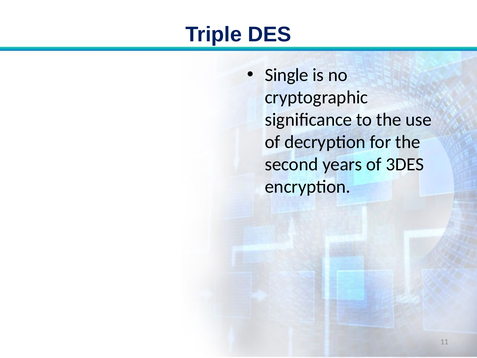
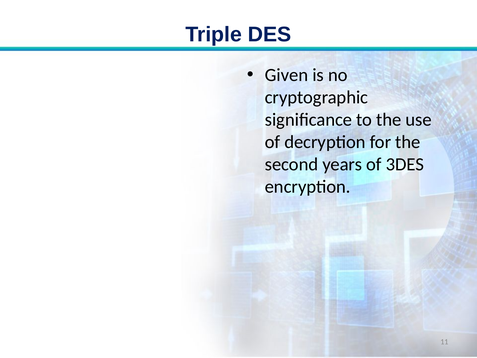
Single: Single -> Given
